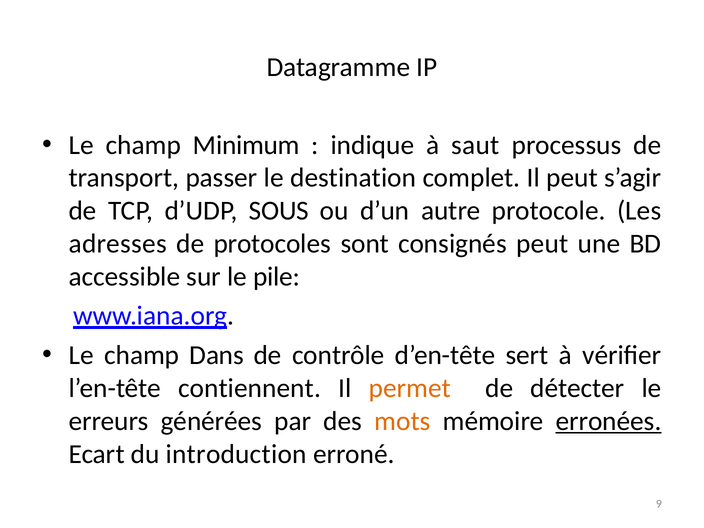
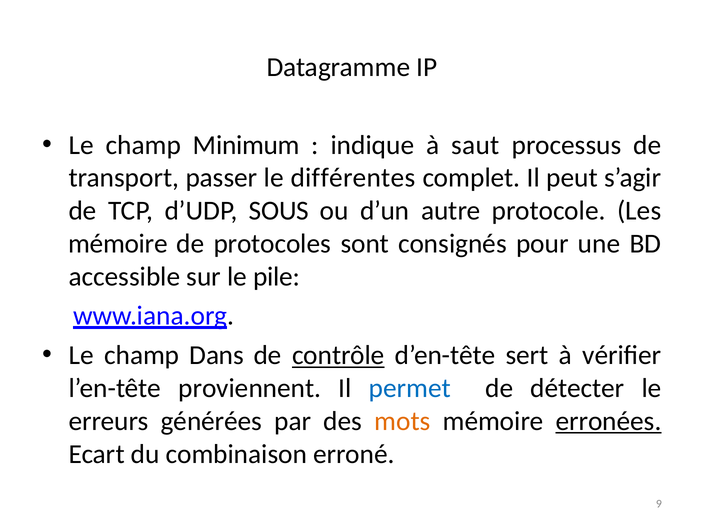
destination: destination -> différentes
adresses at (118, 244): adresses -> mémoire
consignés peut: peut -> pour
contrôle underline: none -> present
contiennent: contiennent -> proviennent
permet colour: orange -> blue
introduction: introduction -> combinaison
